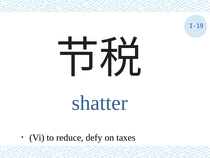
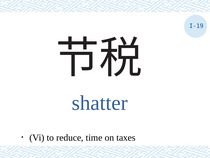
defy: defy -> time
